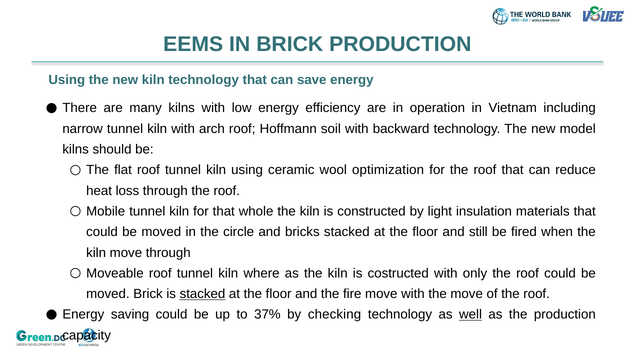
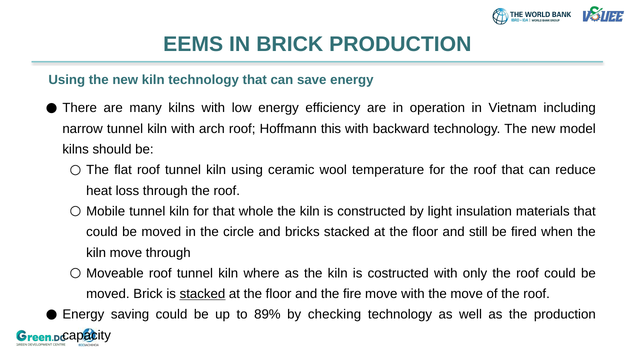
soil: soil -> this
optimization: optimization -> temperature
37%: 37% -> 89%
well underline: present -> none
